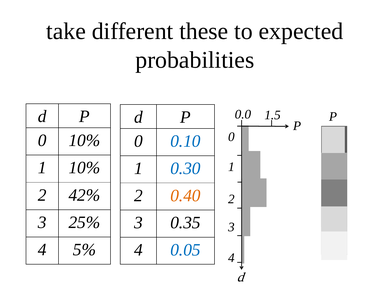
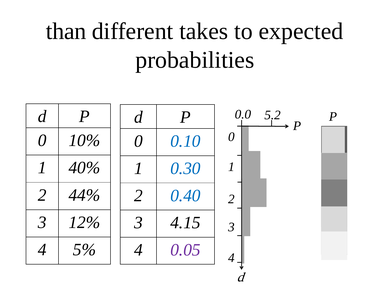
take: take -> than
these: these -> takes
1.5: 1.5 -> 5.2
1 10%: 10% -> 40%
42%: 42% -> 44%
0.40 colour: orange -> blue
25%: 25% -> 12%
0.35: 0.35 -> 4.15
0.05 colour: blue -> purple
